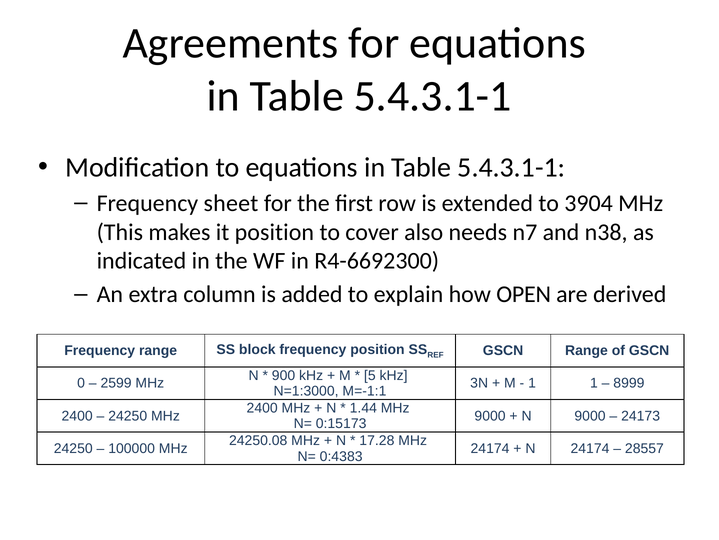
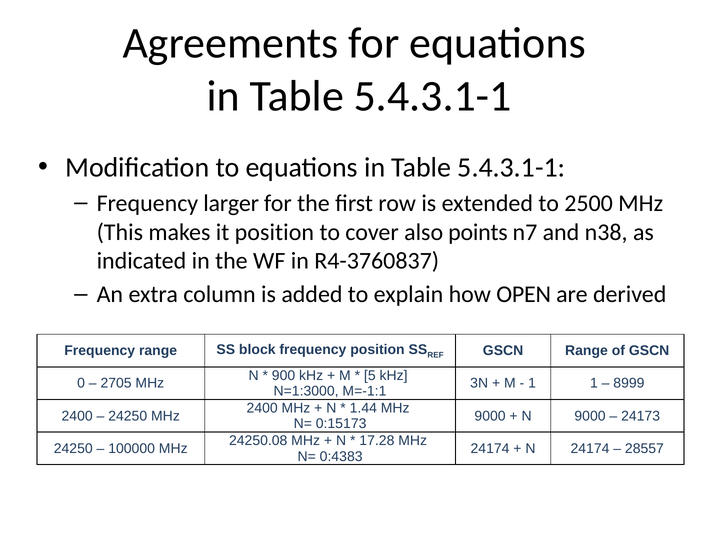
sheet: sheet -> larger
3904: 3904 -> 2500
needs: needs -> points
R4-6692300: R4-6692300 -> R4-3760837
2599: 2599 -> 2705
